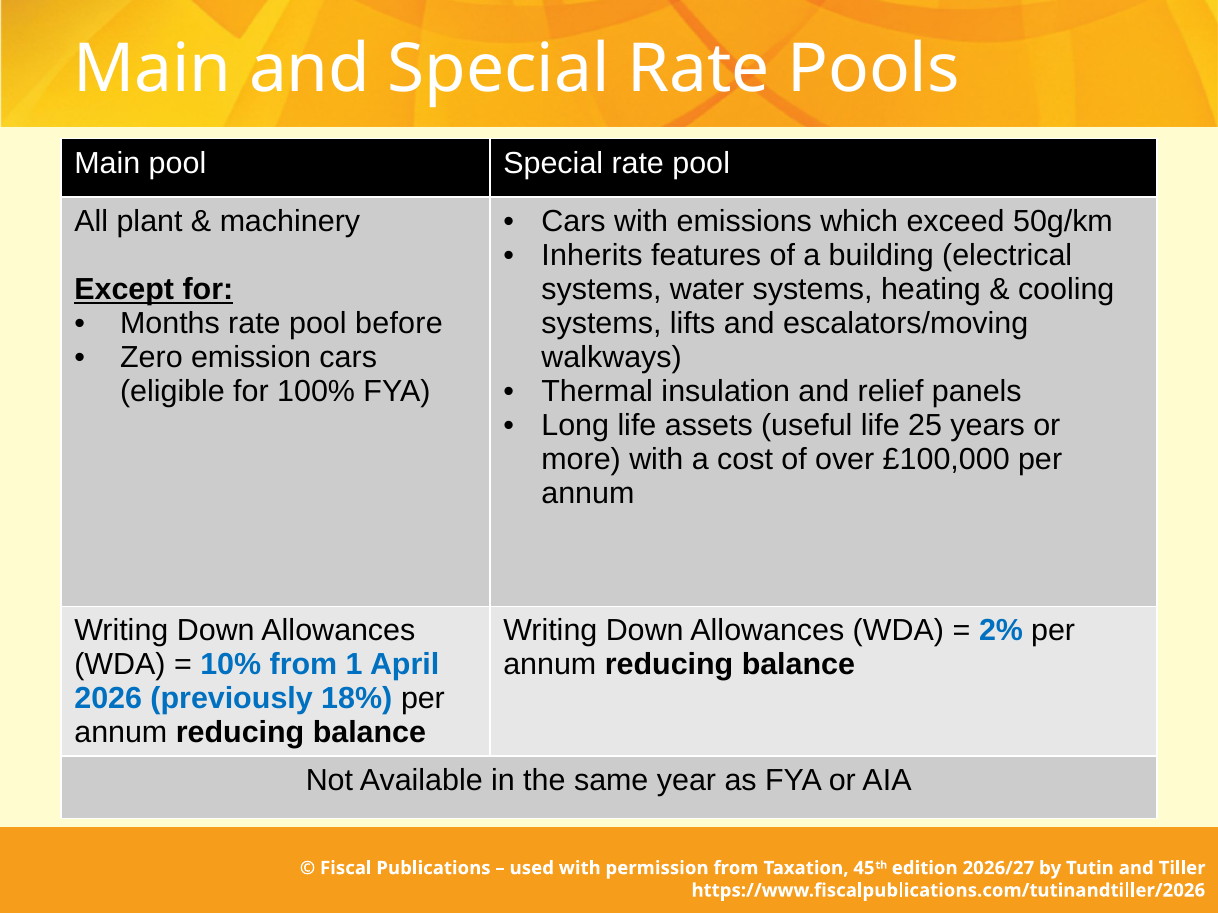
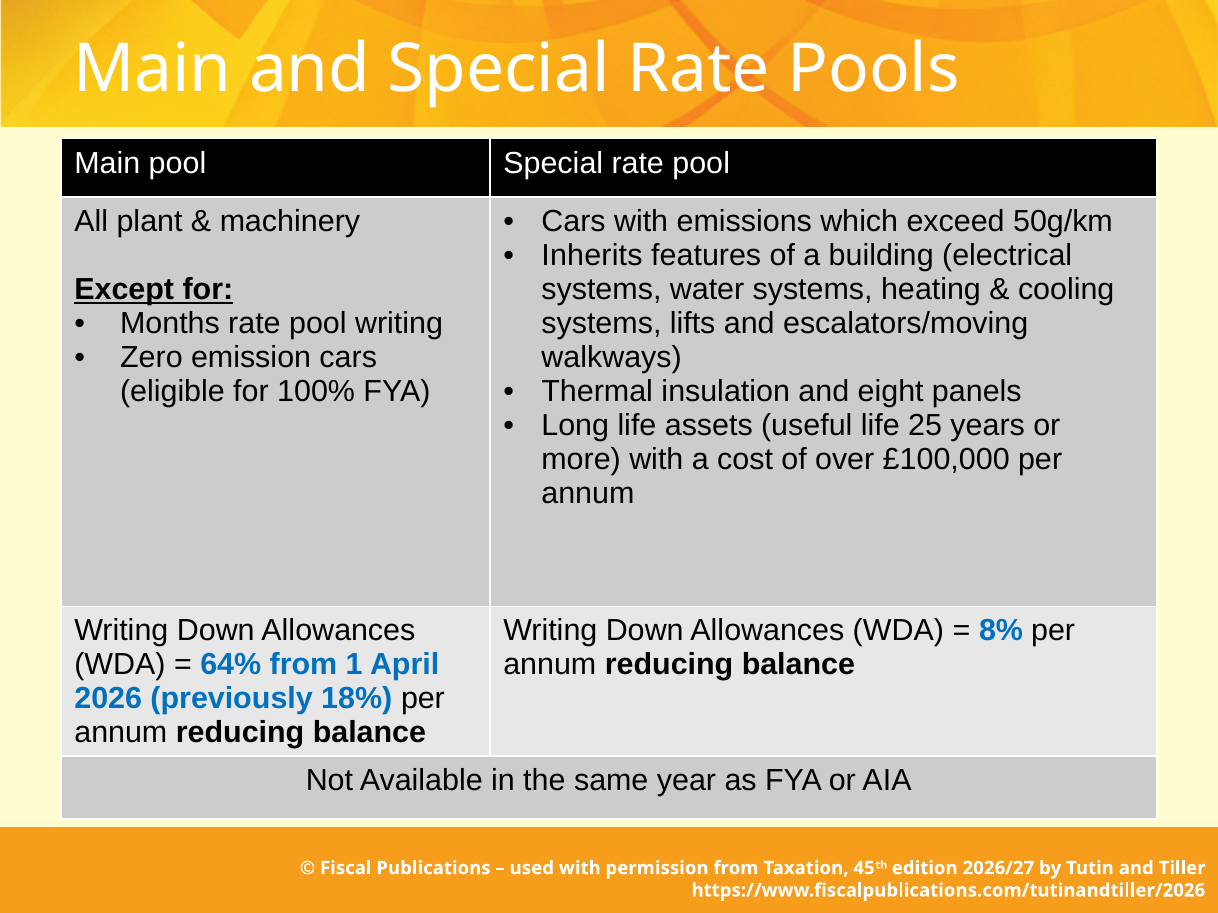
pool before: before -> writing
relief: relief -> eight
2%: 2% -> 8%
10%: 10% -> 64%
